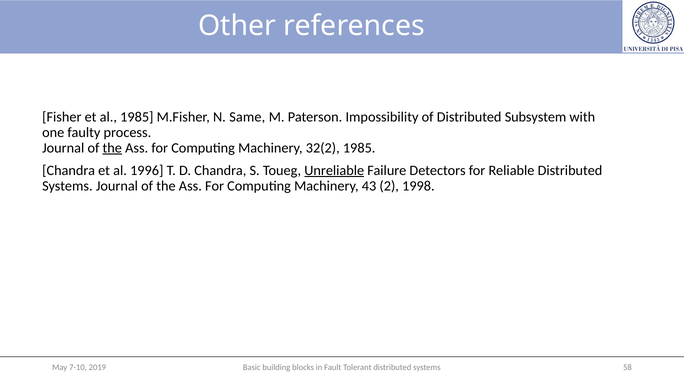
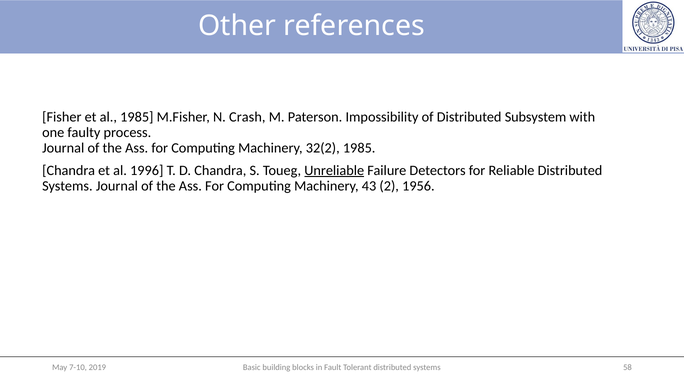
Same: Same -> Crash
the at (112, 148) underline: present -> none
1998: 1998 -> 1956
